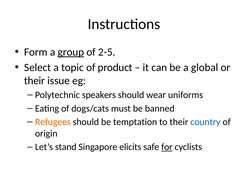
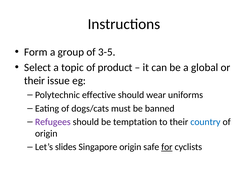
group underline: present -> none
2-5: 2-5 -> 3-5
speakers: speakers -> effective
Refugees colour: orange -> purple
stand: stand -> slides
Singapore elicits: elicits -> origin
